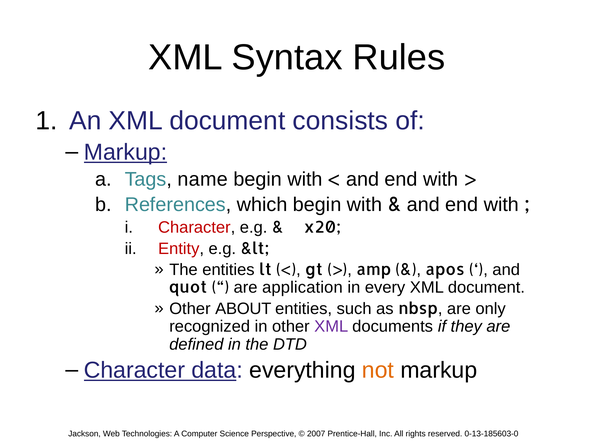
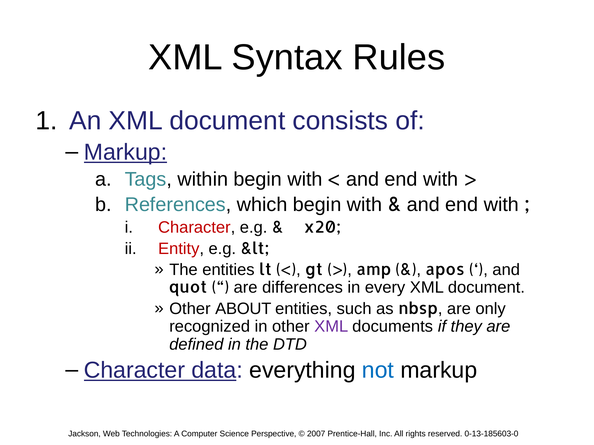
name: name -> within
application: application -> differences
not colour: orange -> blue
